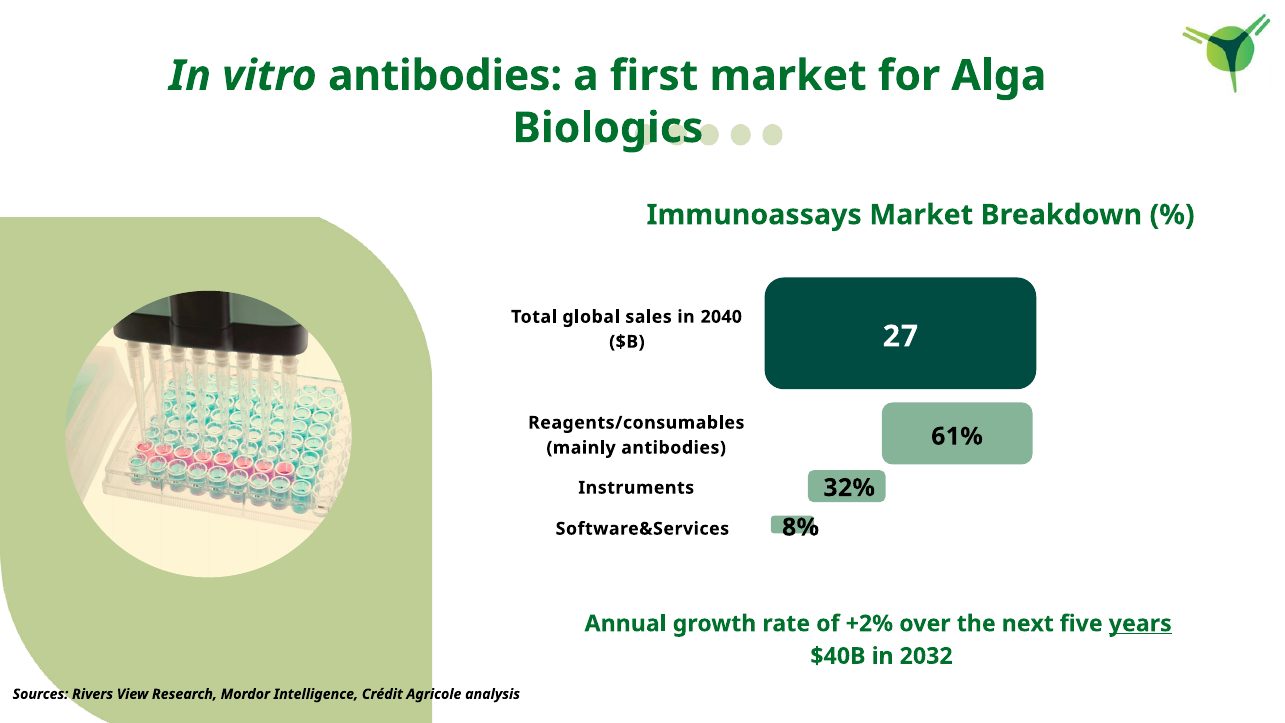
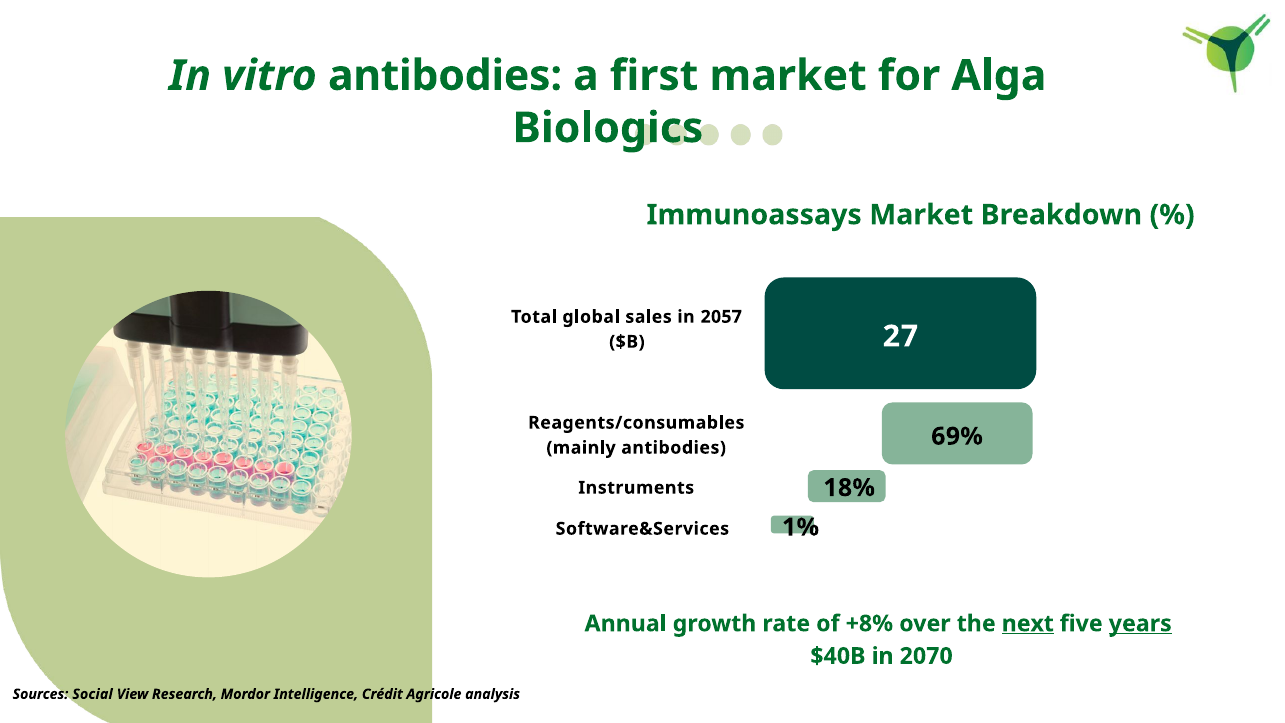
2040: 2040 -> 2057
61%: 61% -> 69%
32%: 32% -> 18%
8%: 8% -> 1%
+2%: +2% -> +8%
next underline: none -> present
2032: 2032 -> 2070
Rivers: Rivers -> Social
